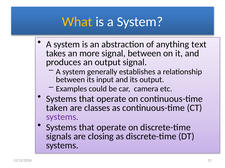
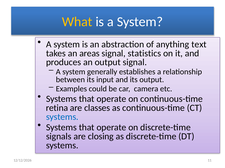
more: more -> areas
signal between: between -> statistics
taken: taken -> retina
systems at (62, 117) colour: purple -> blue
